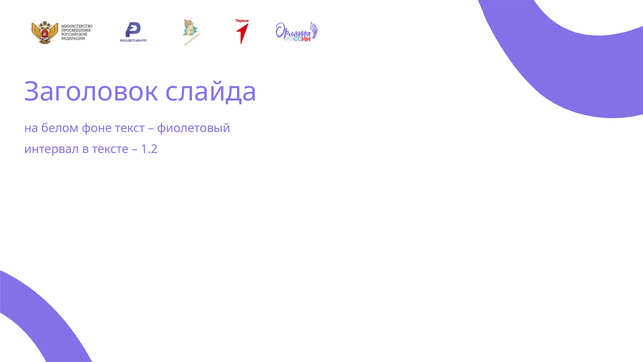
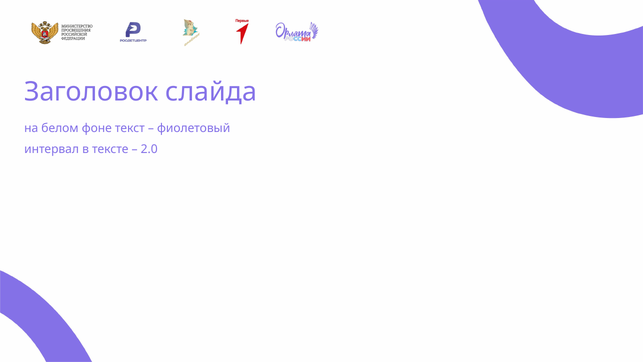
1.2: 1.2 -> 2.0
